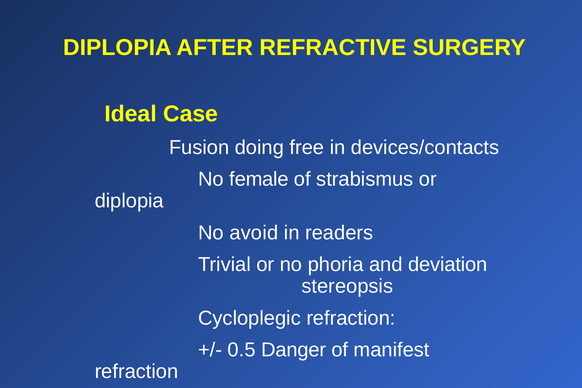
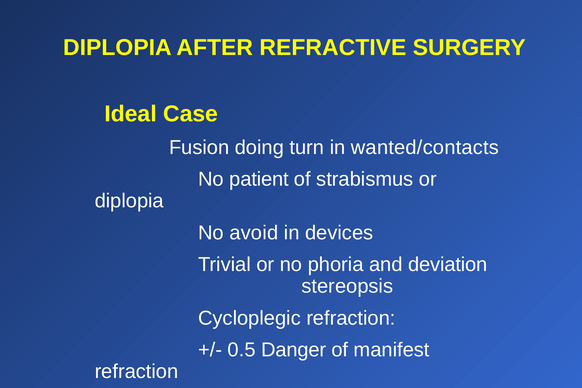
free: free -> turn
devices/contacts: devices/contacts -> wanted/contacts
female: female -> patient
readers: readers -> devices
